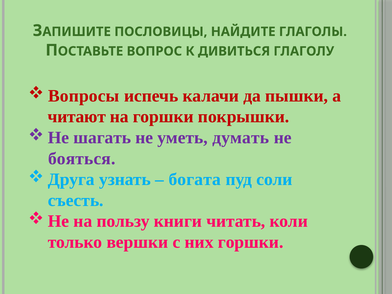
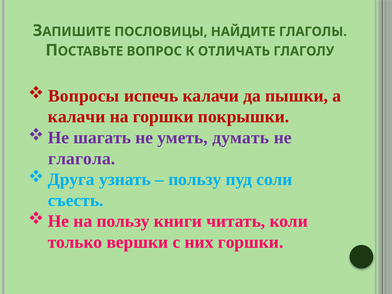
ДИВИТЬСЯ: ДИВИТЬСЯ -> ОТЛИЧАТЬ
читают at (77, 117): читают -> калачи
бояться: бояться -> глагола
богата at (195, 179): богата -> пользу
